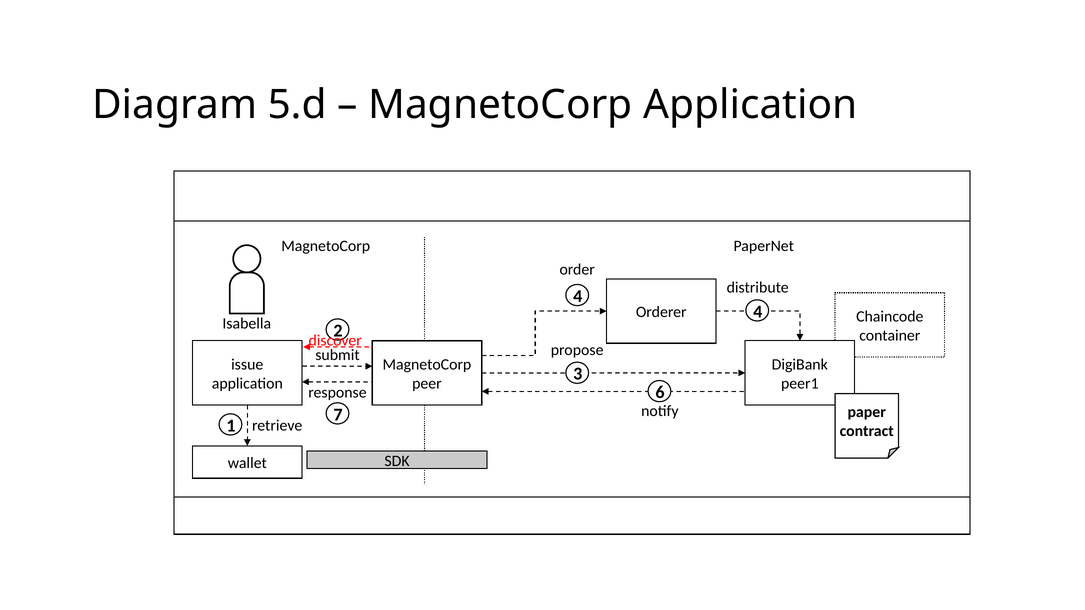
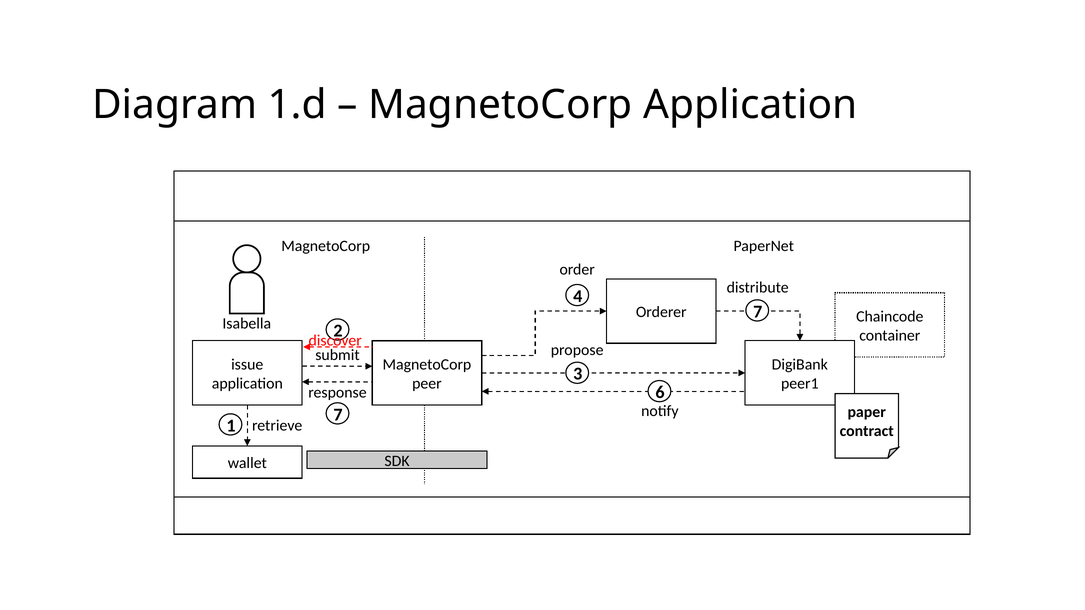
5.d: 5.d -> 1.d
Orderer 4: 4 -> 7
